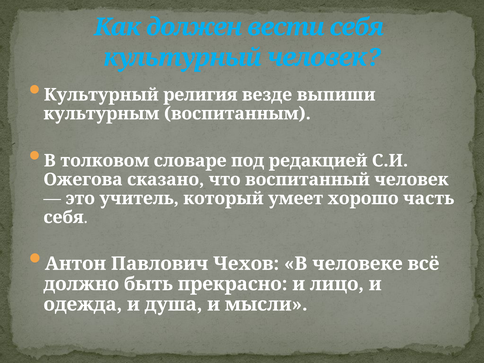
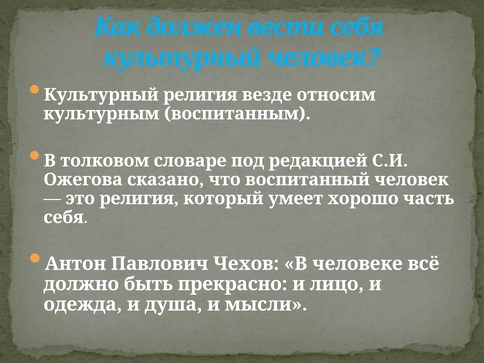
выпиши: выпиши -> относим
это учитель: учитель -> религия
